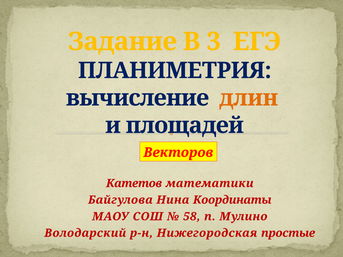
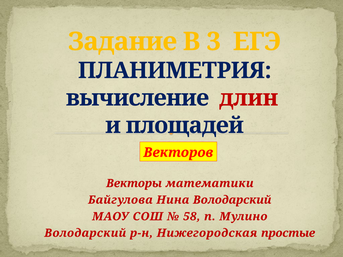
длин colour: orange -> red
Катетов: Катетов -> Векторы
Нина Координаты: Координаты -> Володарский
